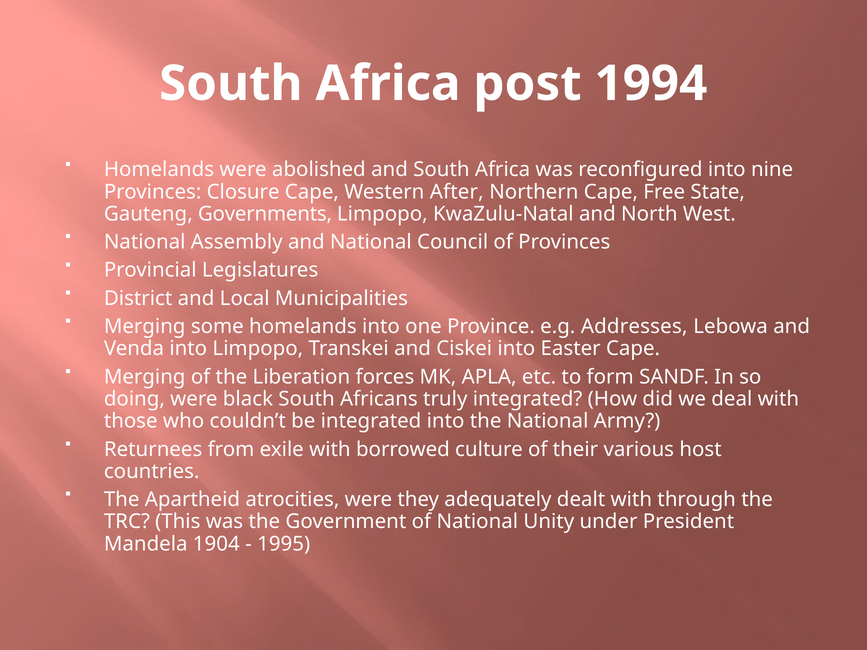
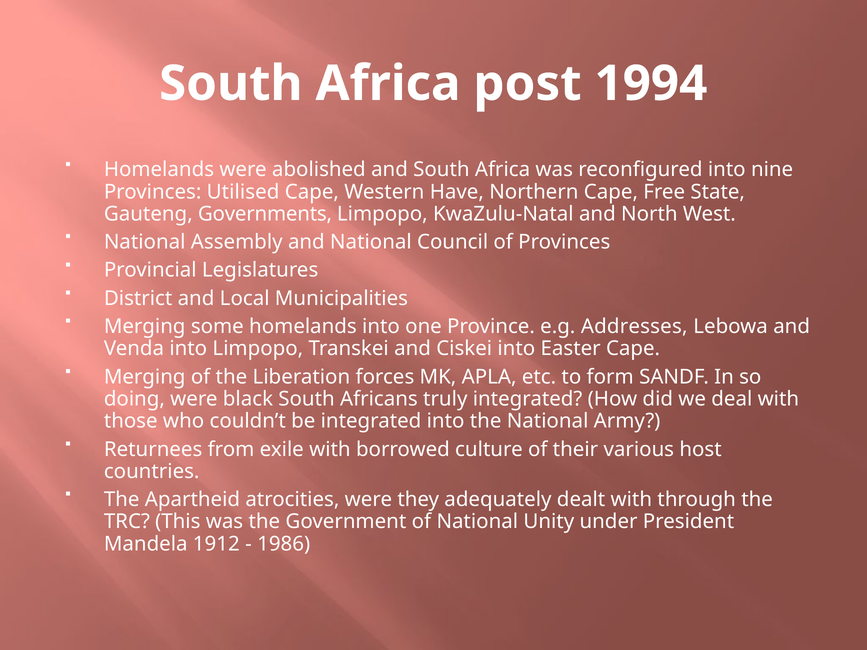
Closure: Closure -> Utilised
After: After -> Have
1904: 1904 -> 1912
1995: 1995 -> 1986
